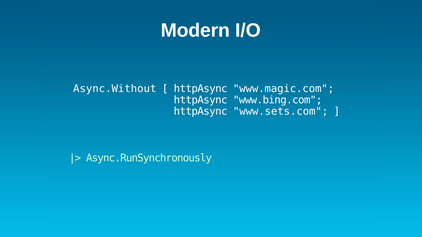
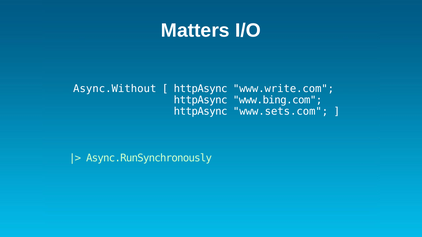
Modern: Modern -> Matters
www.magic.com: www.magic.com -> www.write.com
